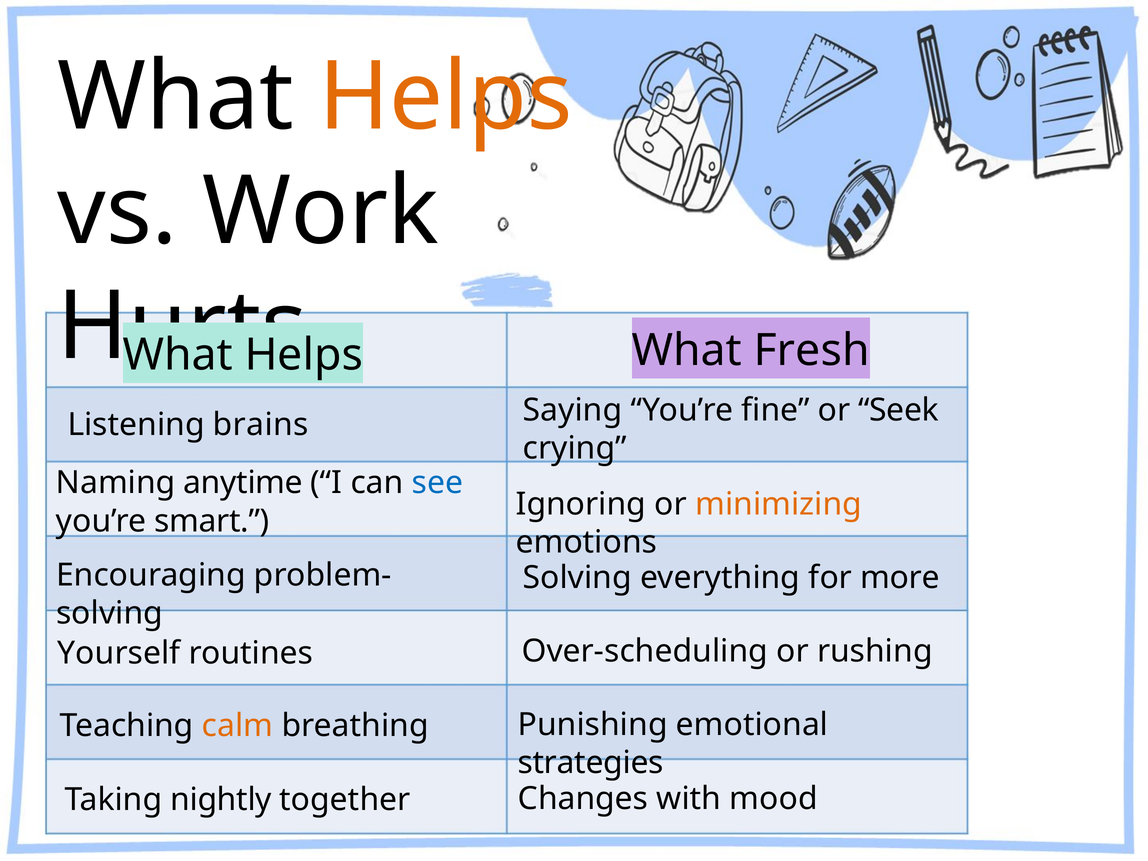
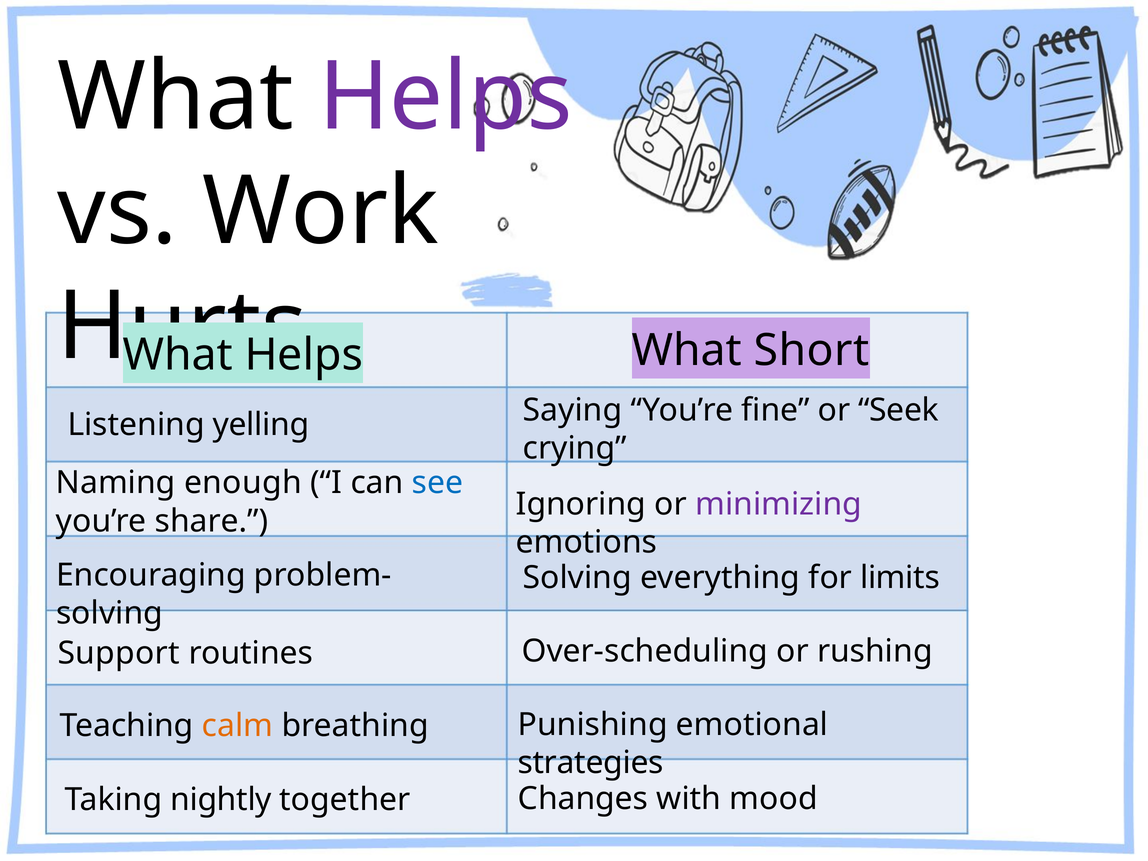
Helps at (446, 97) colour: orange -> purple
Fresh: Fresh -> Short
brains: brains -> yelling
anytime: anytime -> enough
minimizing colour: orange -> purple
smart: smart -> share
more: more -> limits
Yourself: Yourself -> Support
